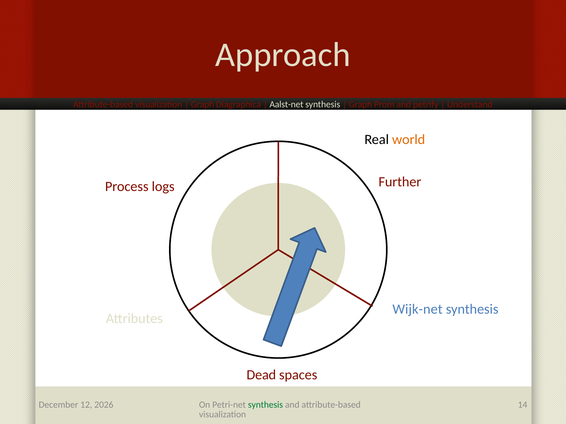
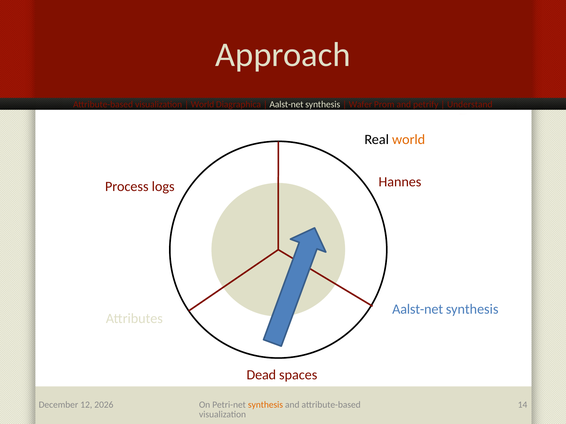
Graph at (202, 105): Graph -> World
Graph at (360, 105): Graph -> Wafer
Further: Further -> Hannes
Wijk-net at (418, 309): Wijk-net -> Aalst-net
synthesis at (265, 405) colour: green -> orange
